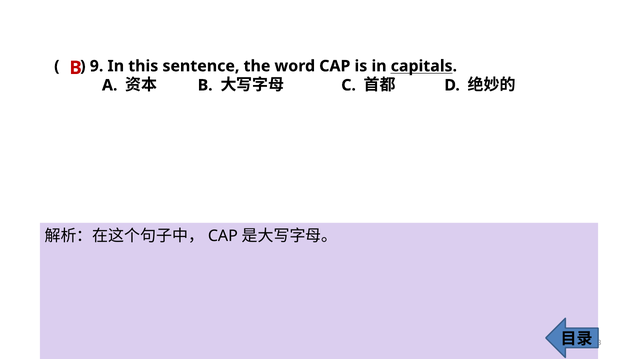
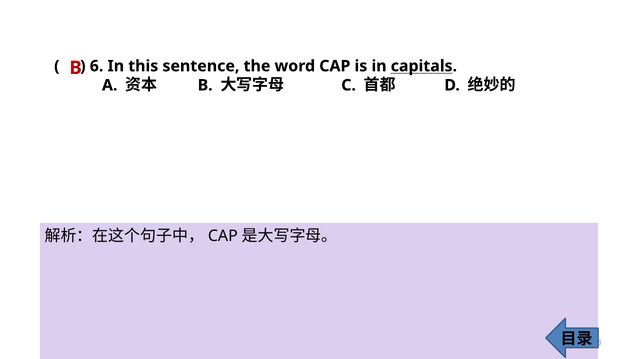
9: 9 -> 6
